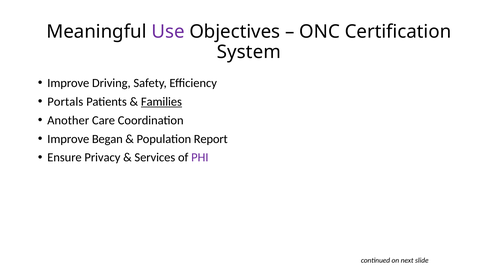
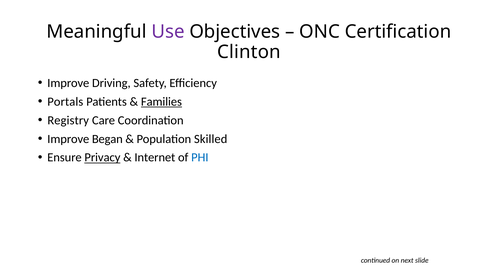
System: System -> Clinton
Another: Another -> Registry
Report: Report -> Skilled
Privacy underline: none -> present
Services: Services -> Internet
PHI colour: purple -> blue
